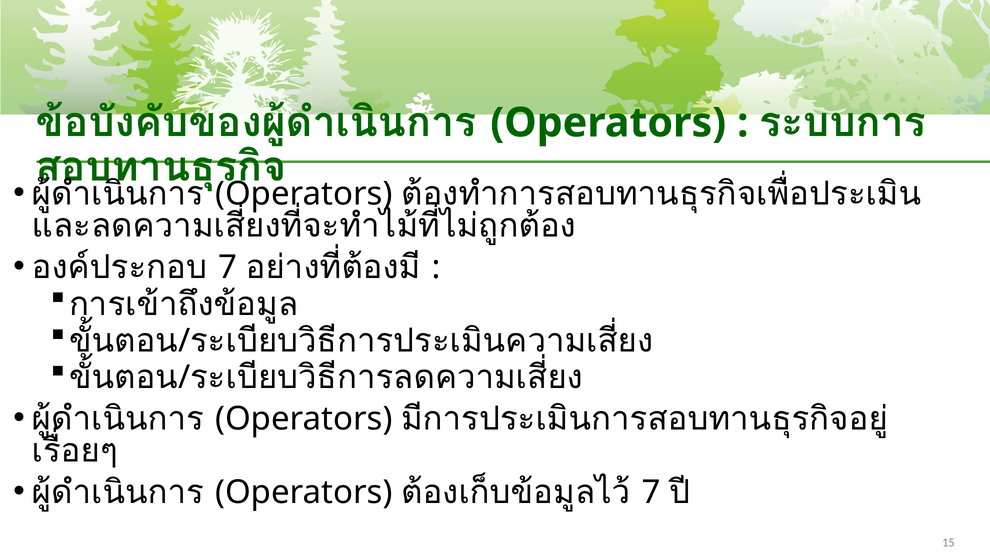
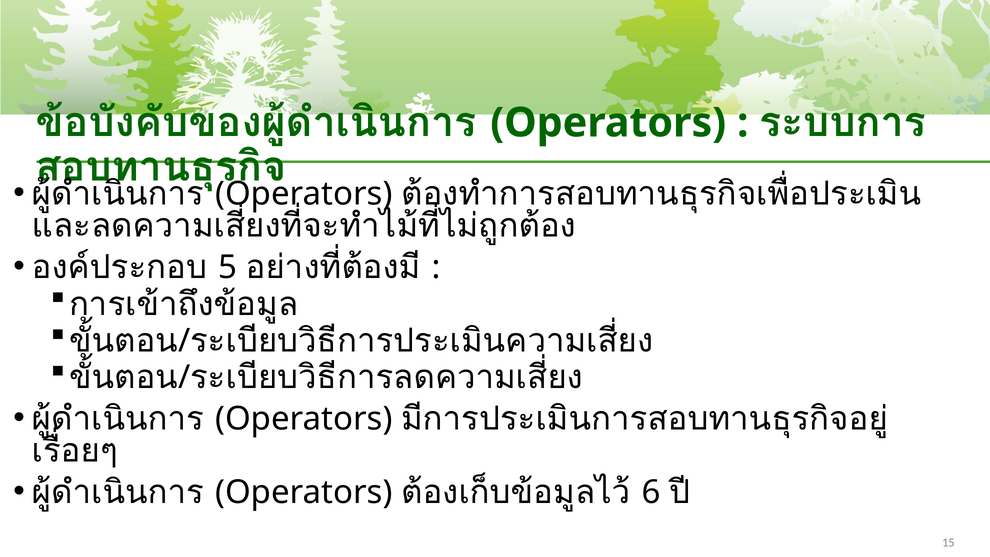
7 at (228, 267): 7 -> 5
7 at (651, 492): 7 -> 6
